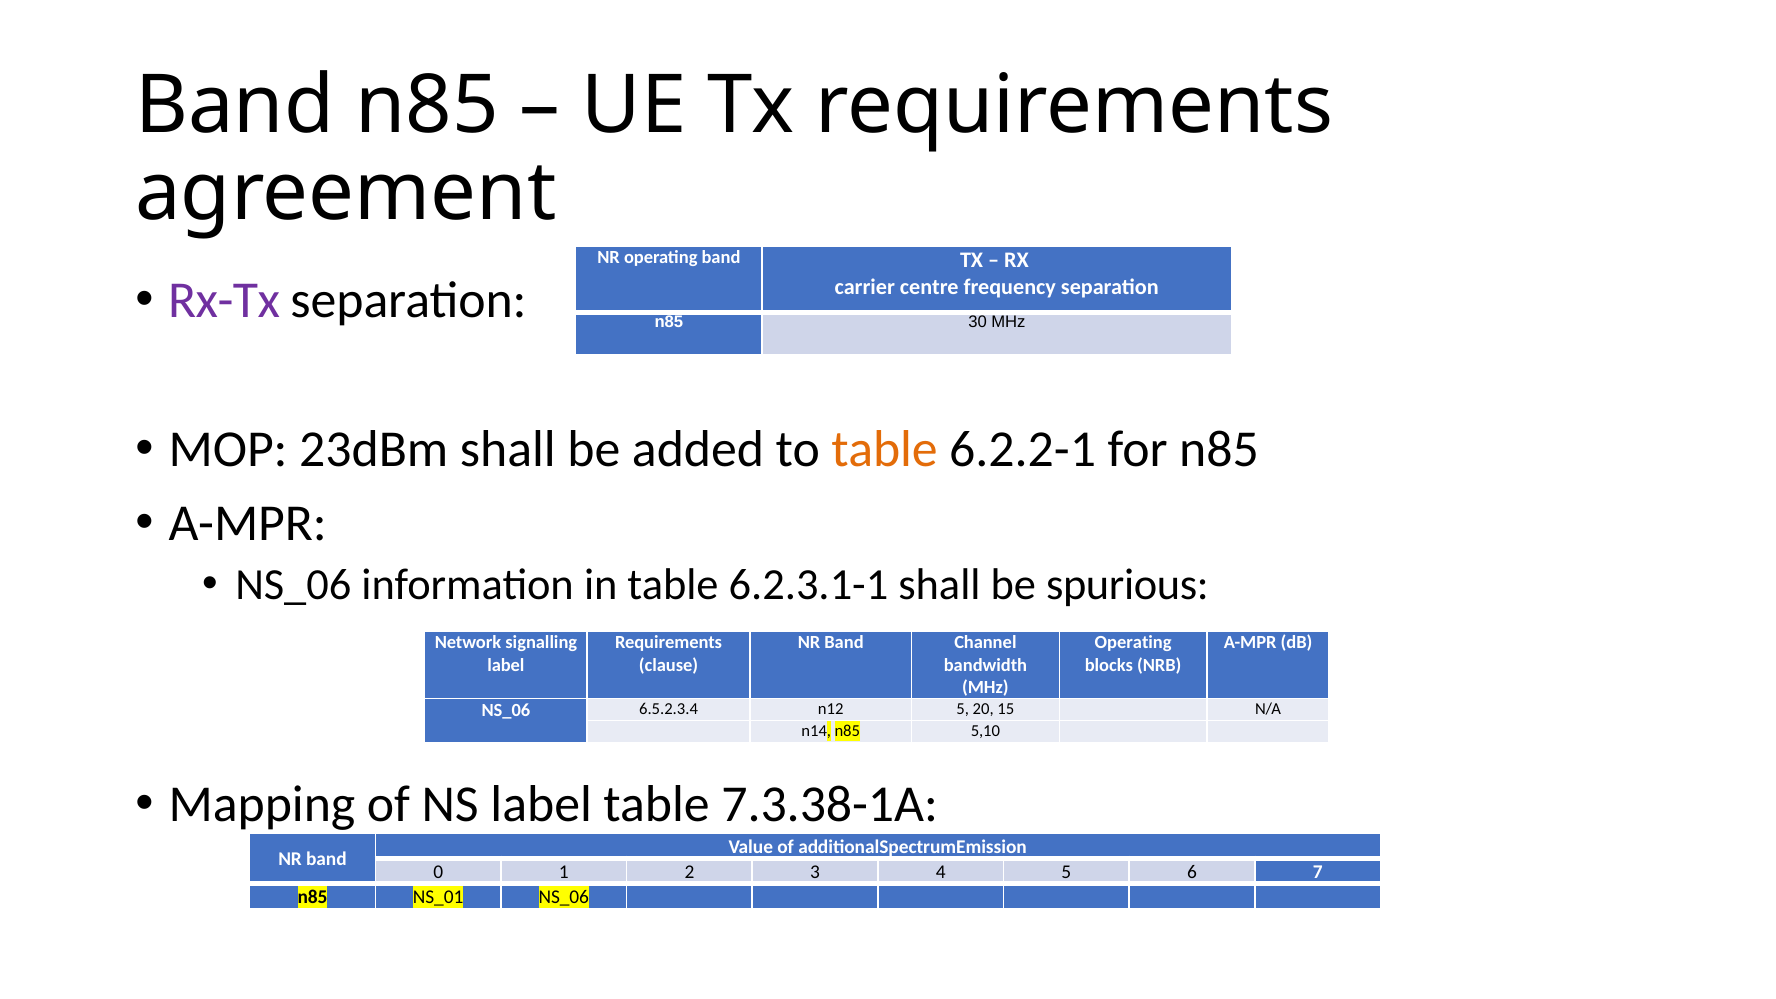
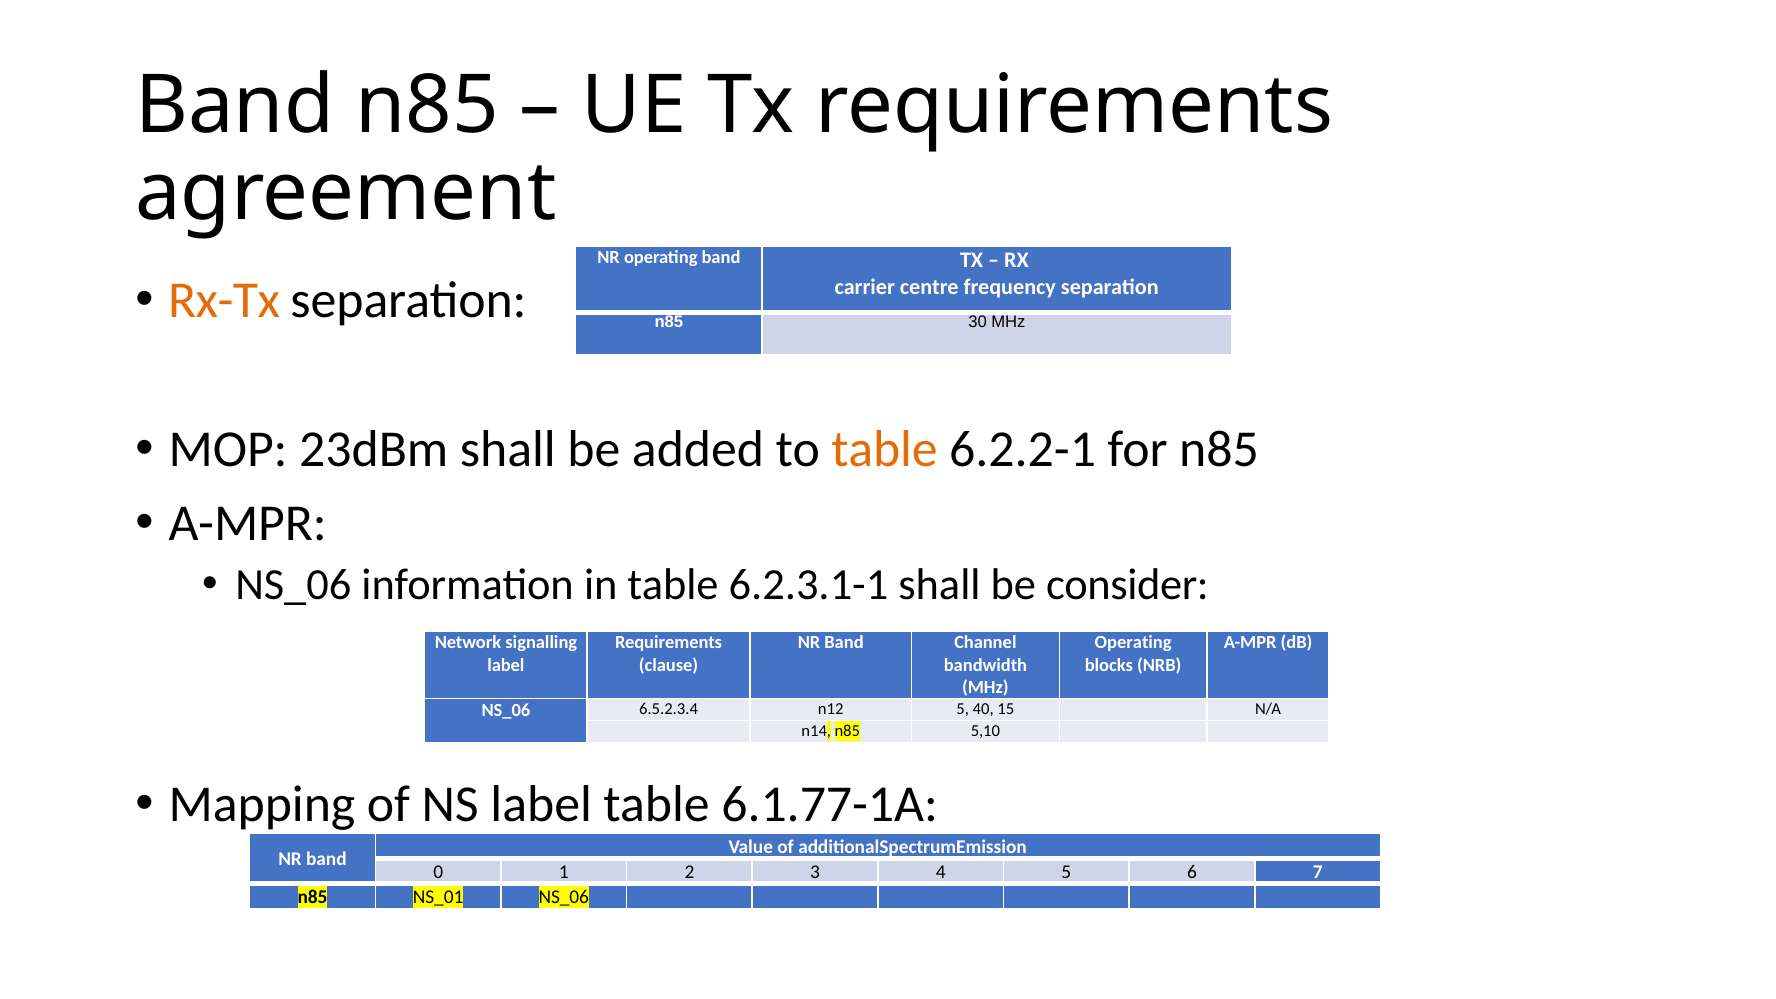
Rx-Tx colour: purple -> orange
spurious: spurious -> consider
20: 20 -> 40
7.3.38-1A: 7.3.38-1A -> 6.1.77-1A
